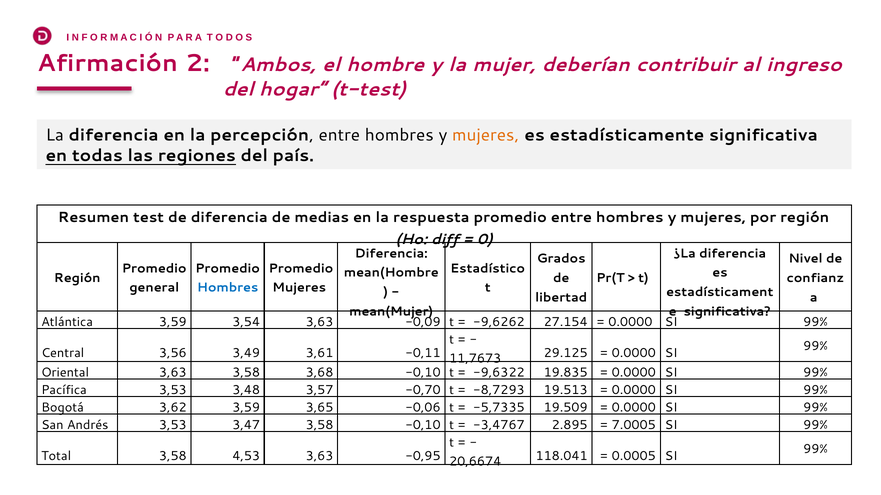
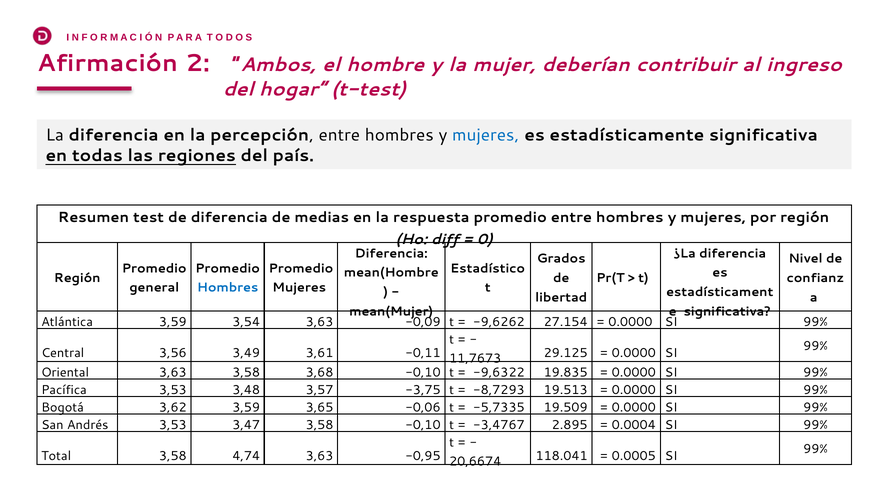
mujeres at (486, 135) colour: orange -> blue
-0,70: -0,70 -> -3,75
7.0005: 7.0005 -> 0.0004
4,53: 4,53 -> 4,74
